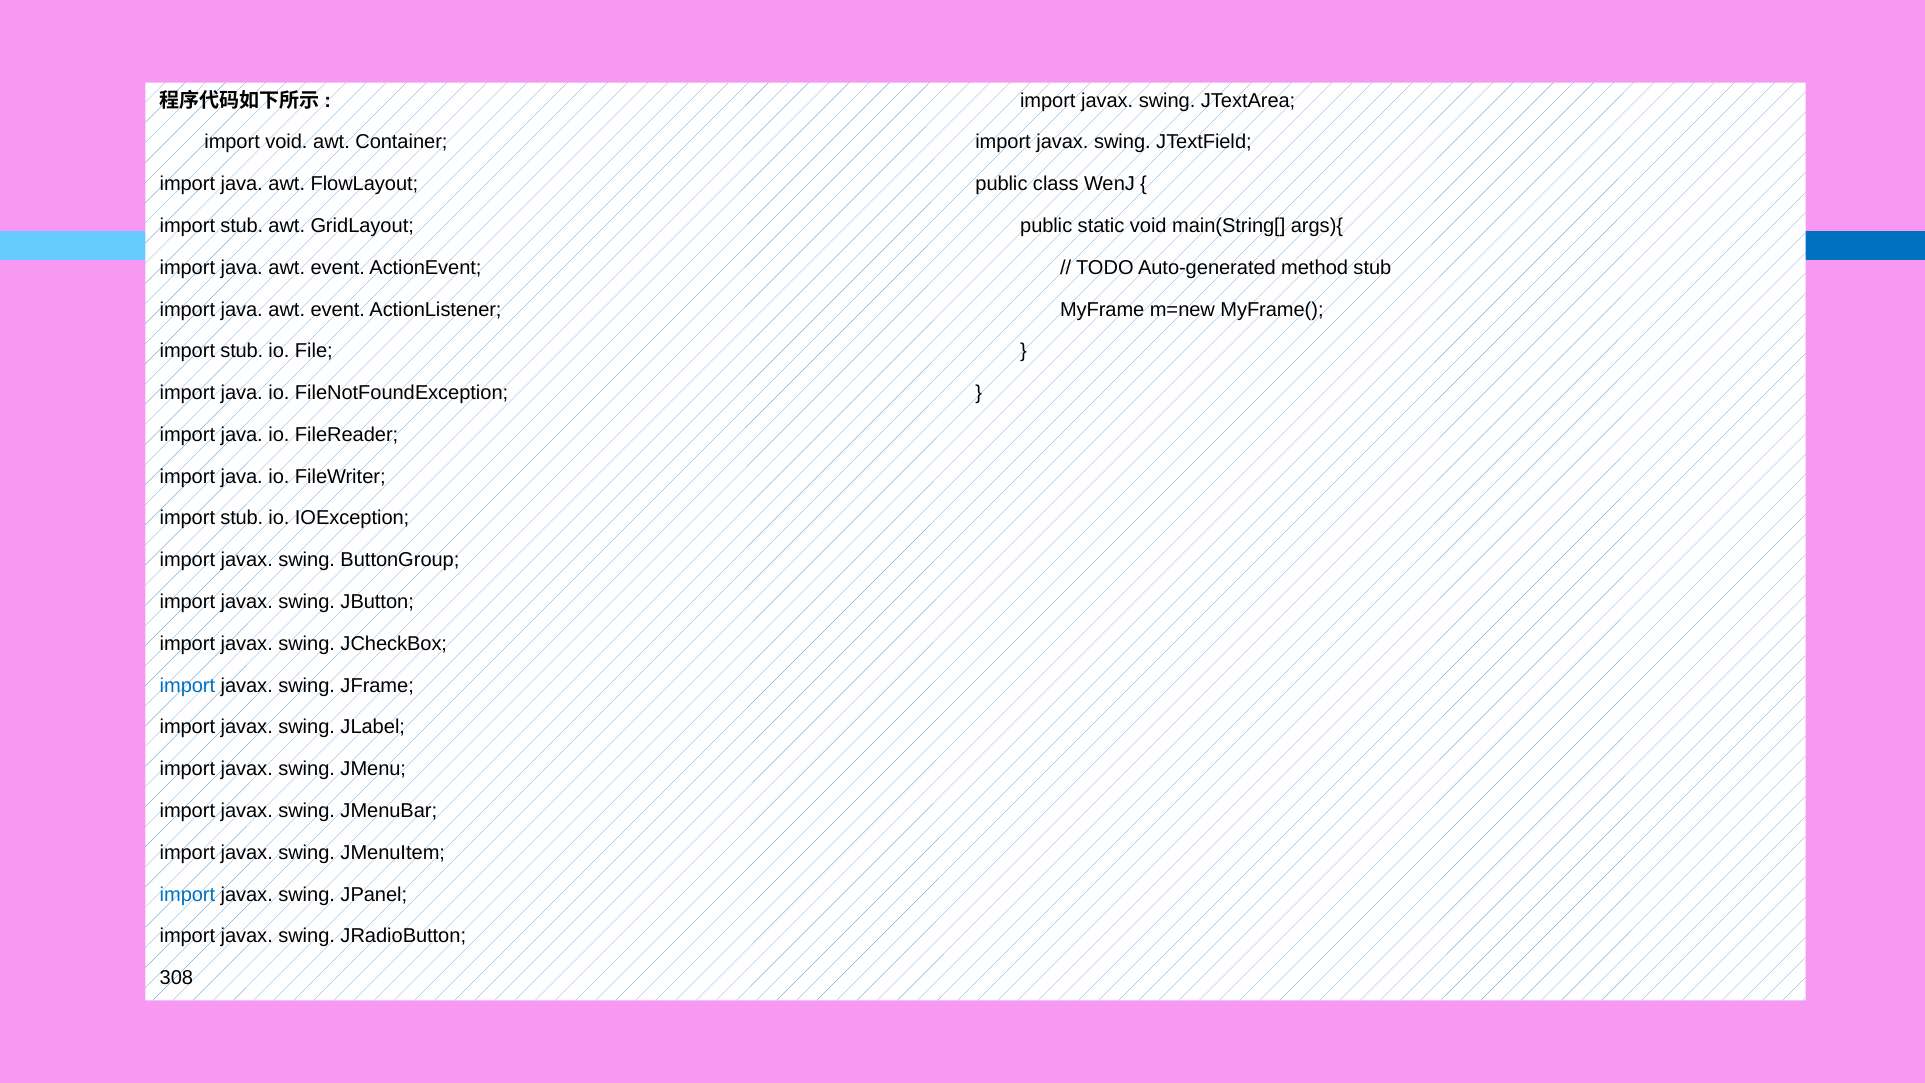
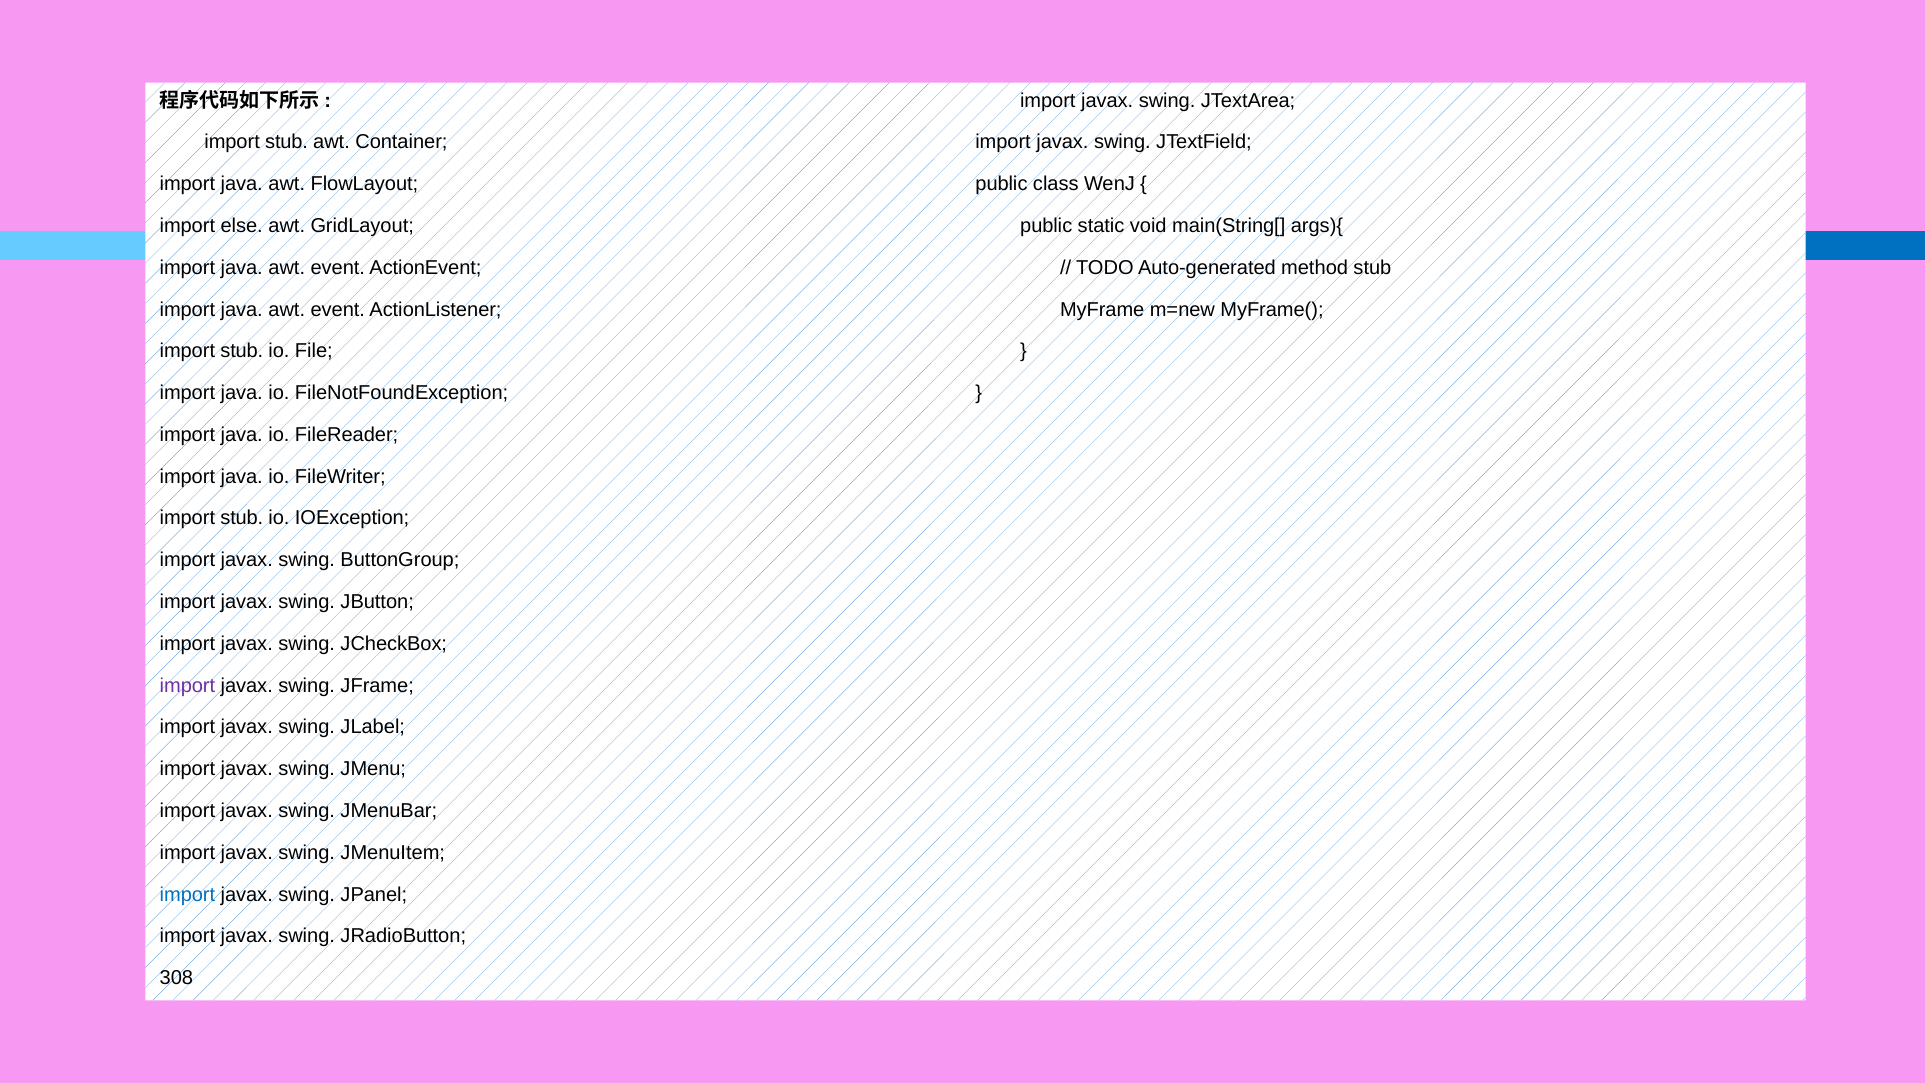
void at (286, 142): void -> stub
stub at (242, 226): stub -> else
import at (187, 685) colour: blue -> purple
